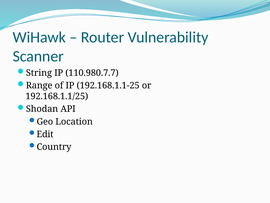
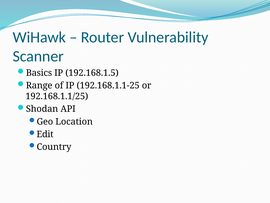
String: String -> Basics
110.980.7.7: 110.980.7.7 -> 192.168.1.5
